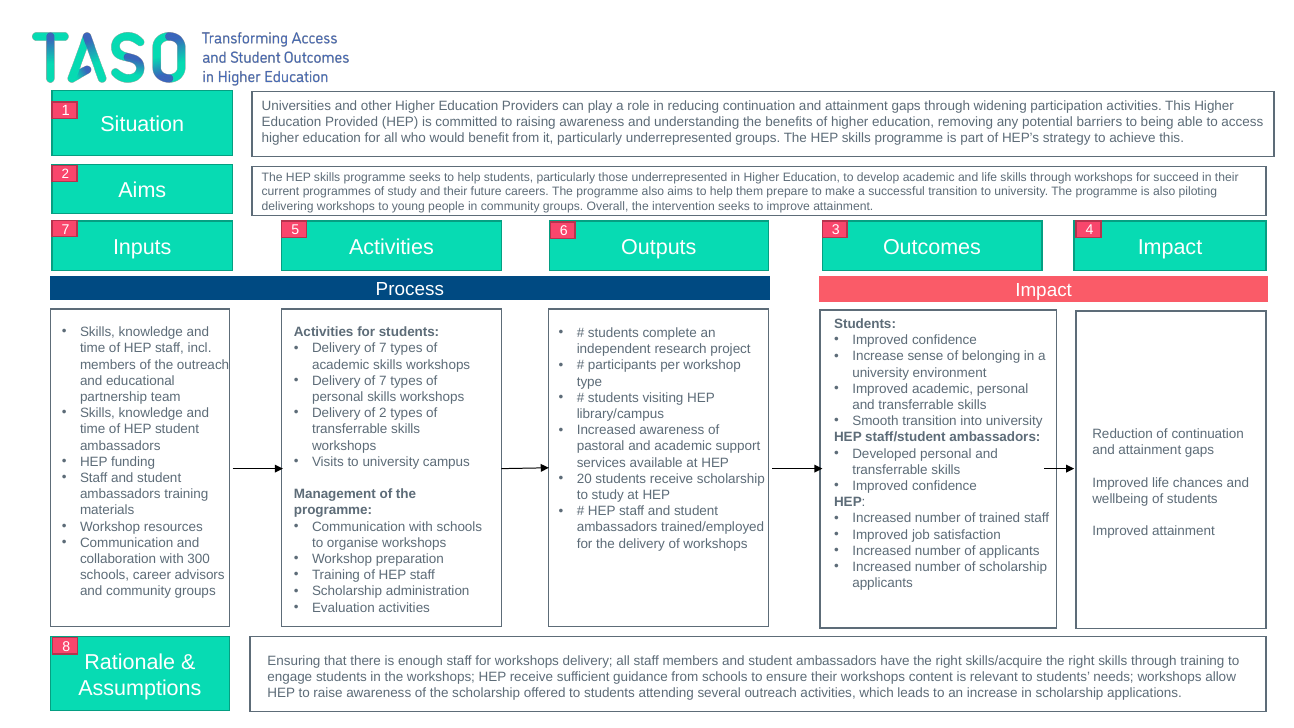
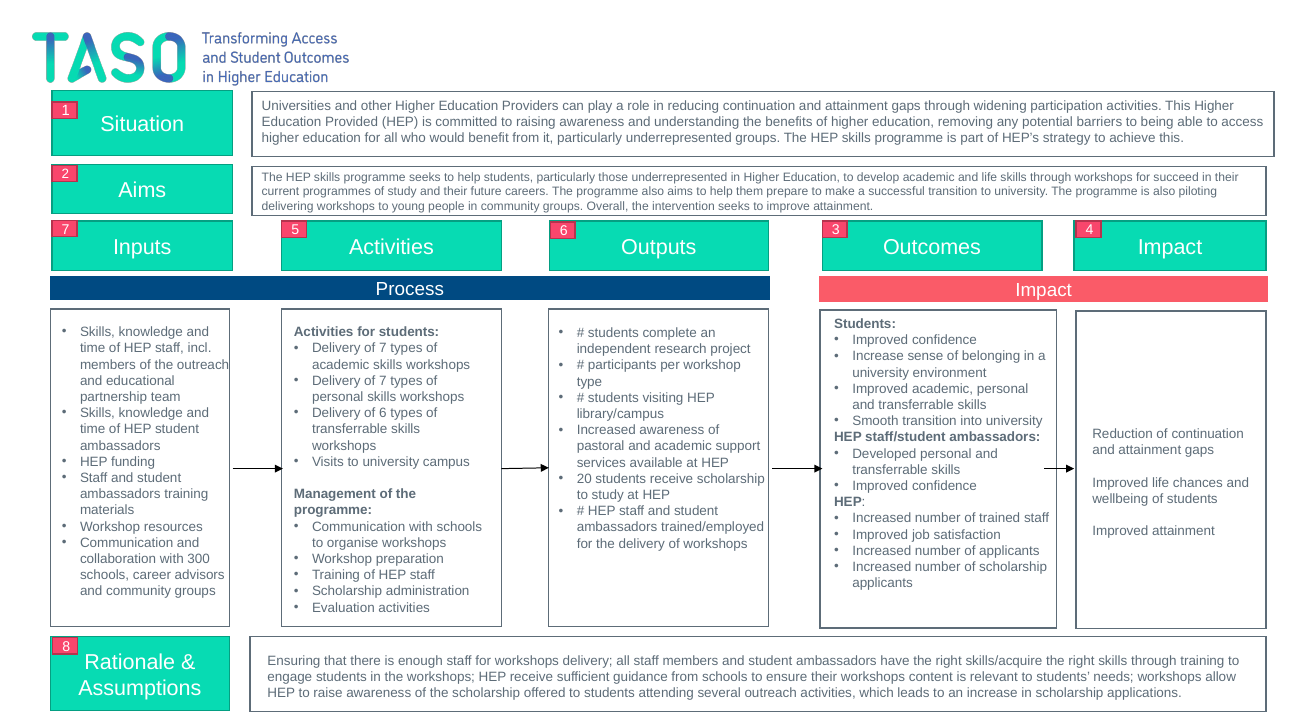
of 2: 2 -> 6
